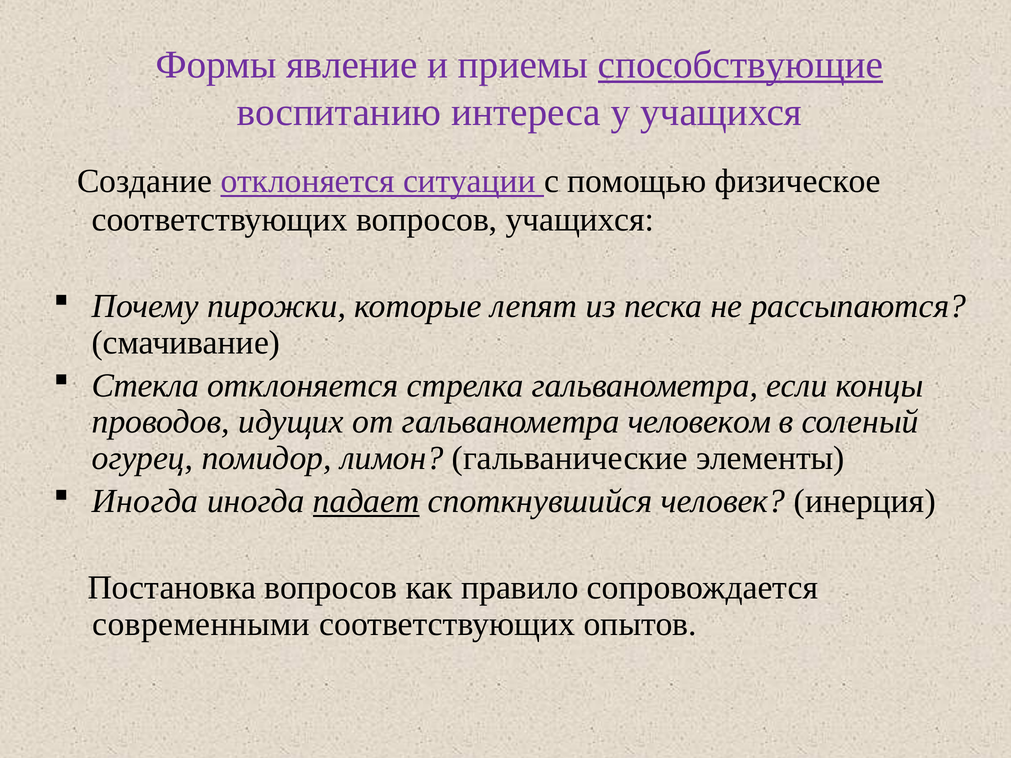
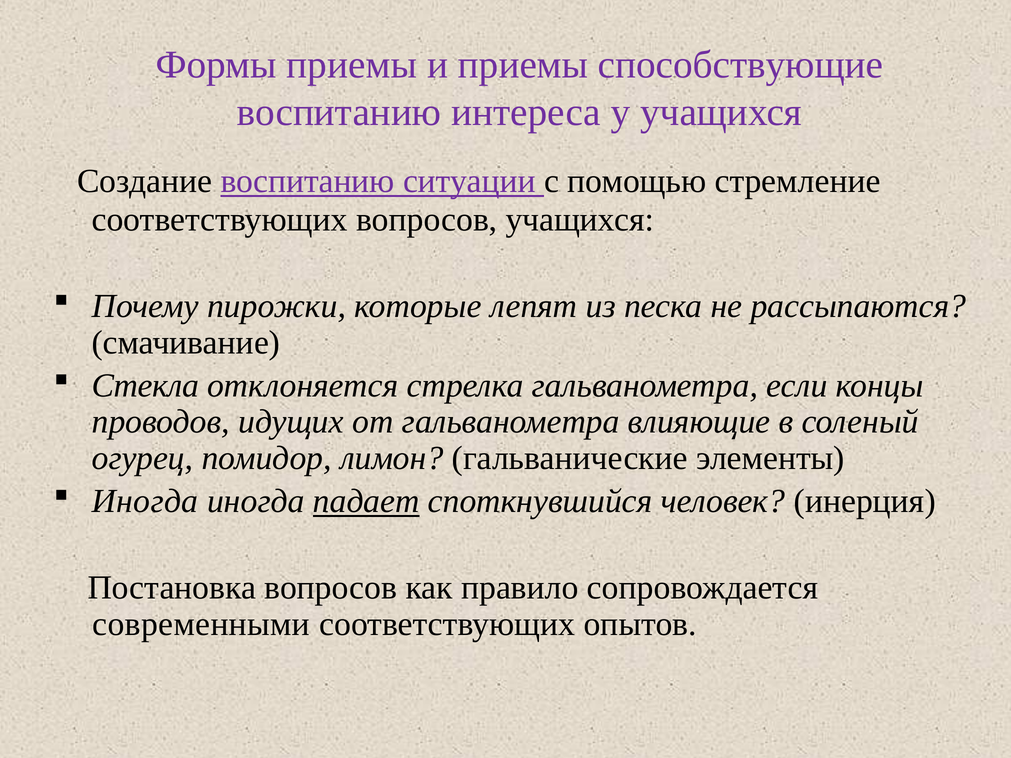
Формы явление: явление -> приемы
способствующие underline: present -> none
Создание отклоняется: отклоняется -> воспитанию
физическое: физическое -> стремление
человеком: человеком -> влияющие
